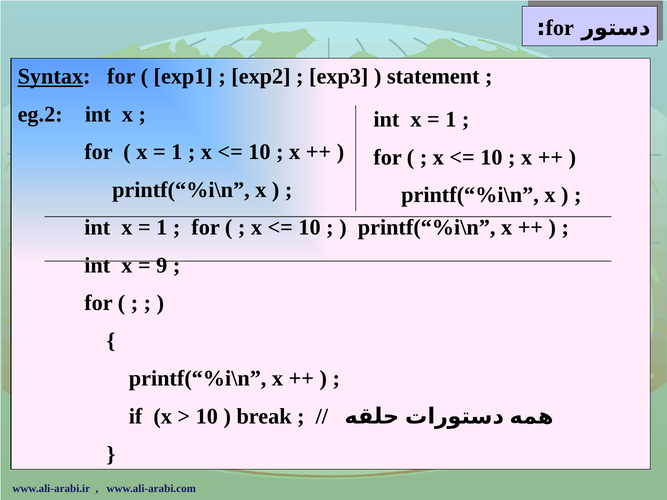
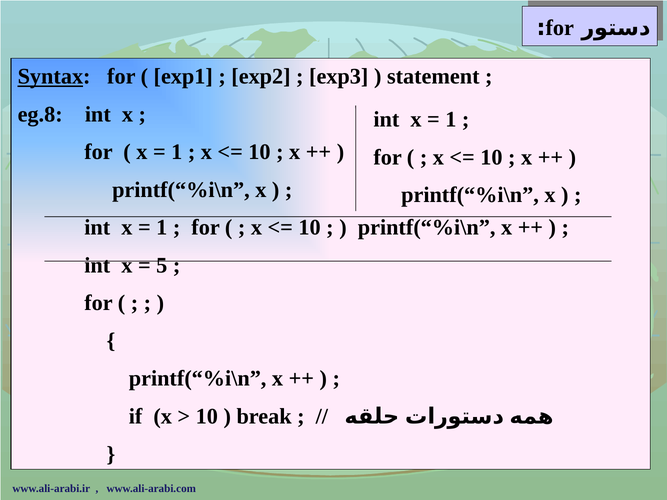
eg.2: eg.2 -> eg.8
9: 9 -> 5
